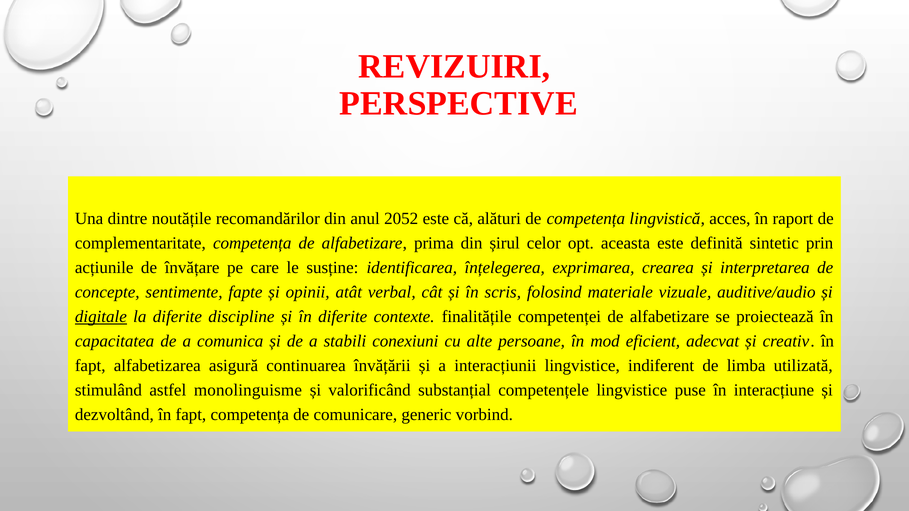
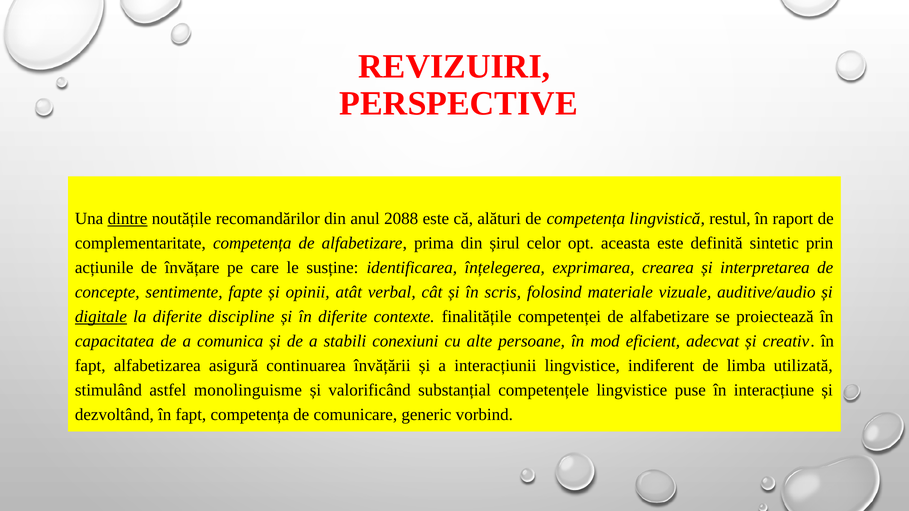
dintre underline: none -> present
2052: 2052 -> 2088
acces: acces -> restul
